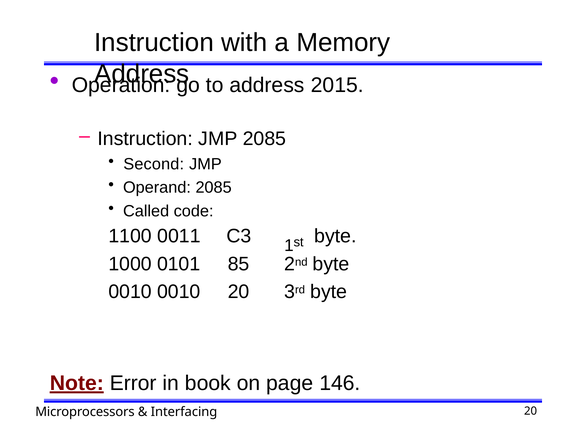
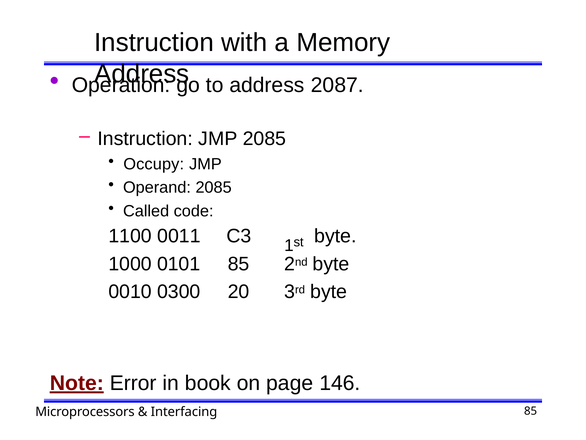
2015: 2015 -> 2087
Second: Second -> Occupy
0010 0010: 0010 -> 0300
Interfacing 20: 20 -> 85
